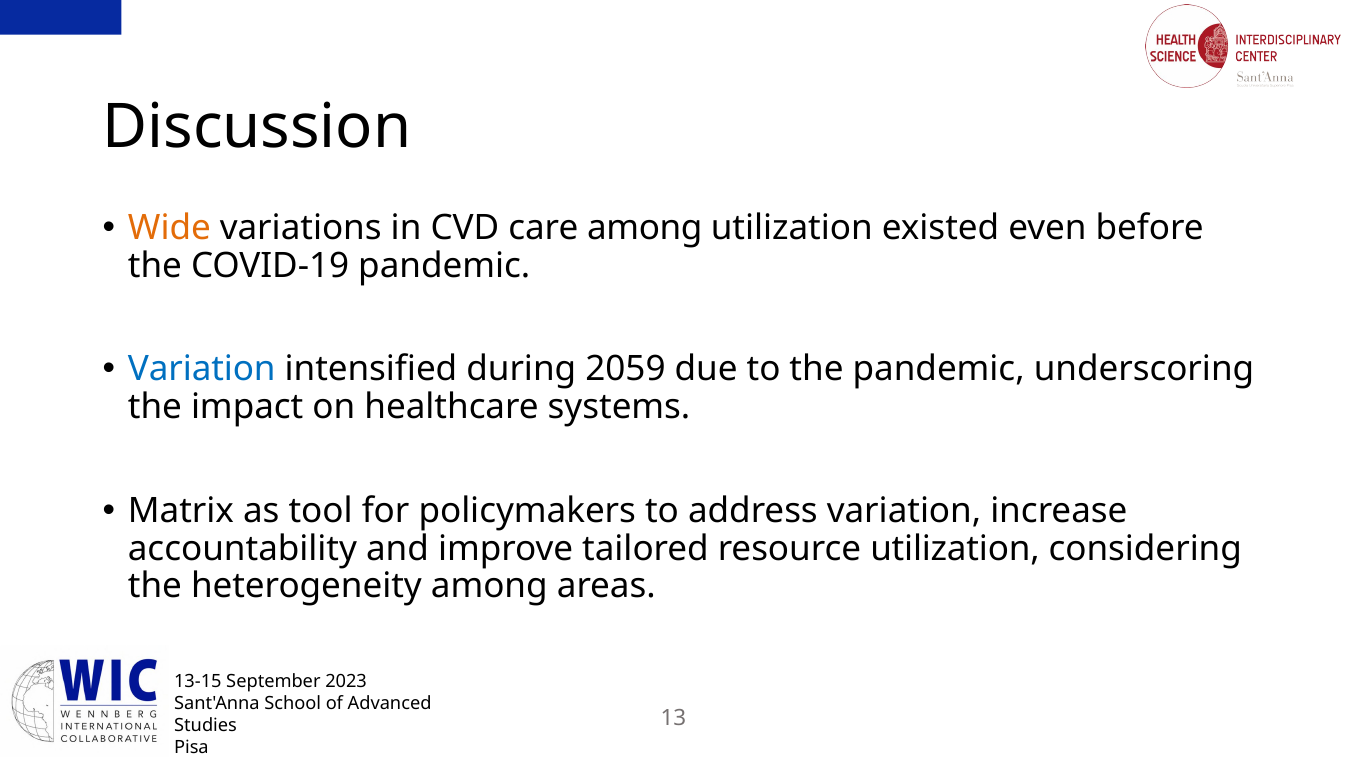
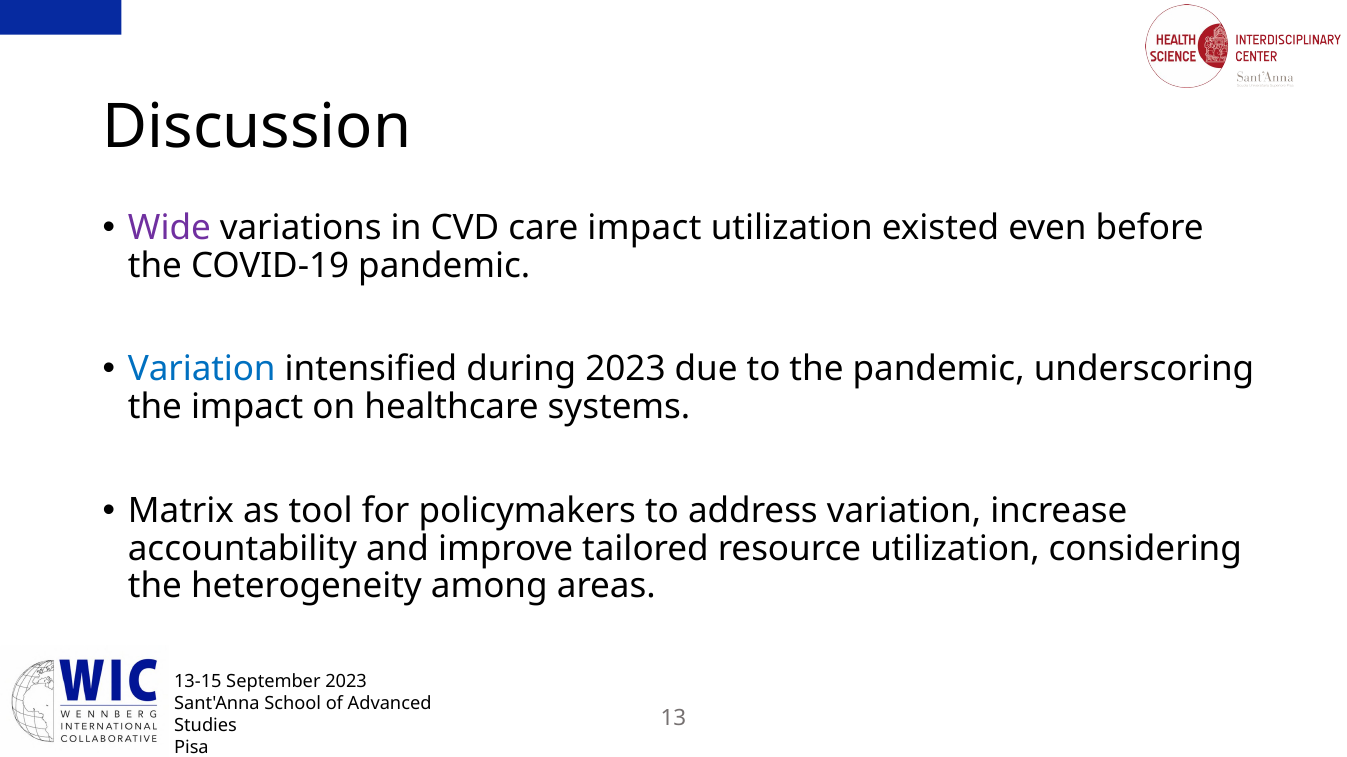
Wide colour: orange -> purple
care among: among -> impact
during 2059: 2059 -> 2023
